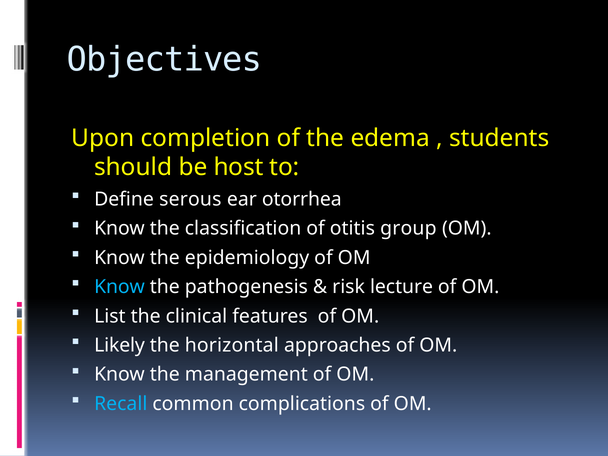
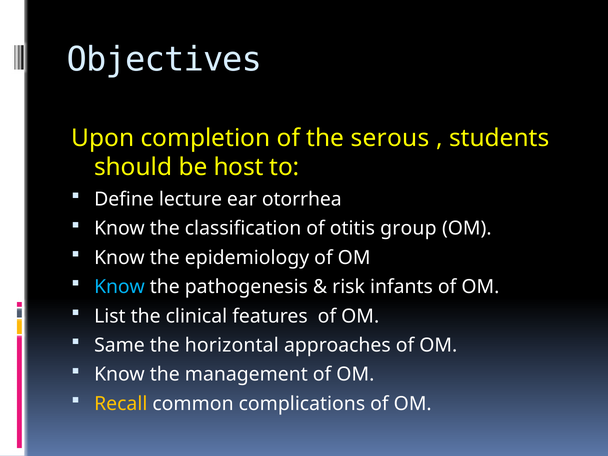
edema: edema -> serous
serous: serous -> lecture
lecture: lecture -> infants
Likely: Likely -> Same
Recall colour: light blue -> yellow
